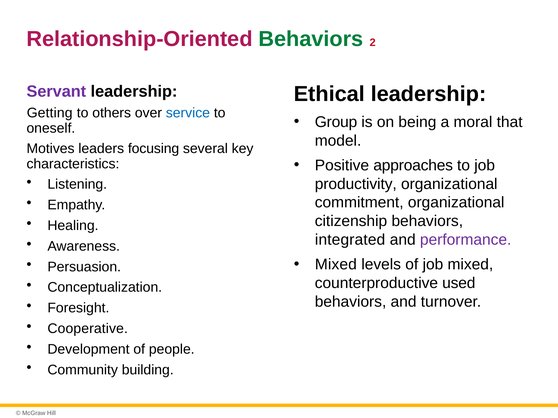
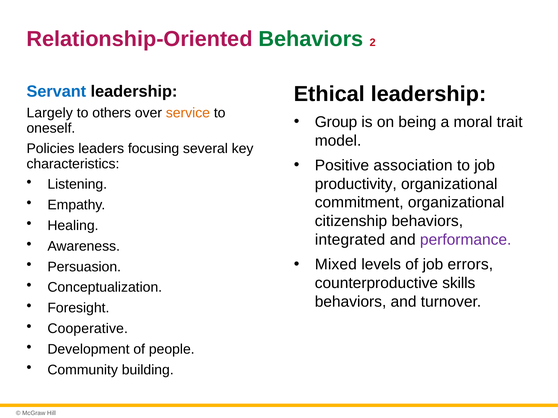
Servant colour: purple -> blue
Getting: Getting -> Largely
service colour: blue -> orange
that: that -> trait
Motives: Motives -> Policies
approaches: approaches -> association
job mixed: mixed -> errors
used: used -> skills
